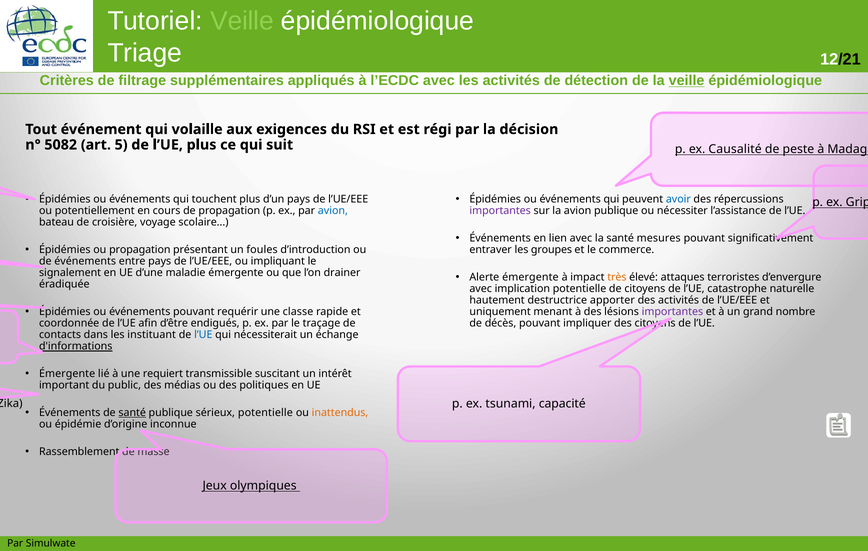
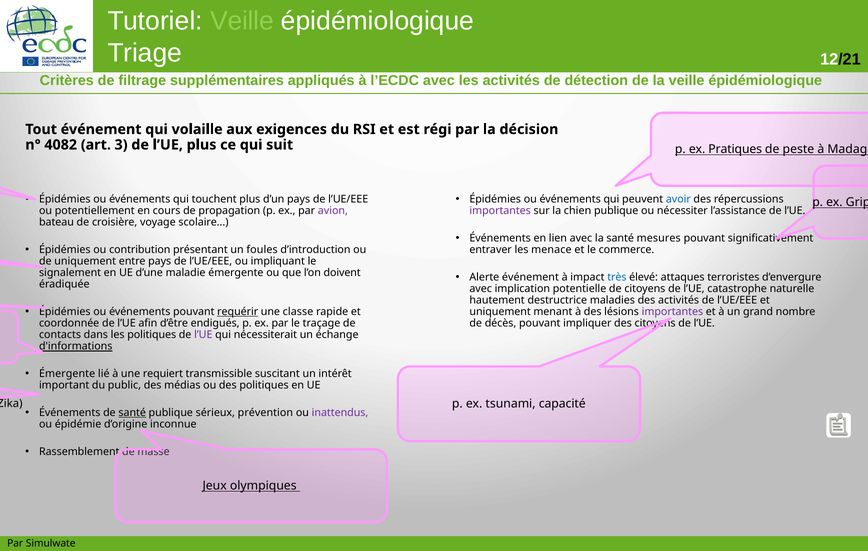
veille at (687, 81) underline: present -> none
5082: 5082 -> 4082
5: 5 -> 3
ex Causalité: Causalité -> Pratiques
avion at (333, 211) colour: blue -> purple
la avion: avion -> chien
ou propagation: propagation -> contribution
groupes: groupes -> menace
événements at (85, 261): événements -> uniquement
drainer: drainer -> doivent
Alerte émergente: émergente -> événement
très colour: orange -> blue
apporter: apporter -> maladies
requérir underline: none -> present
les instituant: instituant -> politiques
l’UE at (203, 335) colour: blue -> purple
sérieux potentielle: potentielle -> prévention
inattendus colour: orange -> purple
